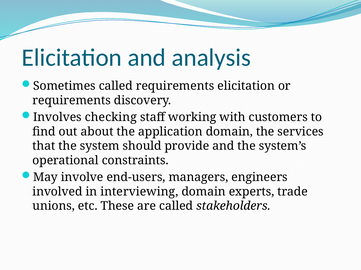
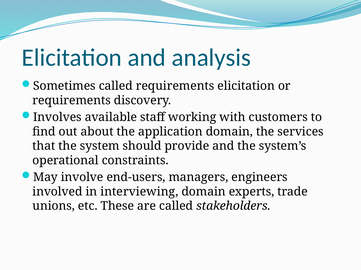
checking: checking -> available
